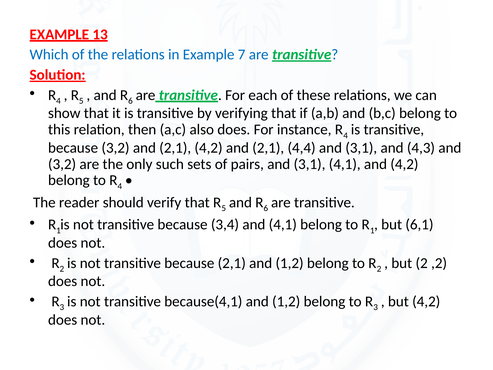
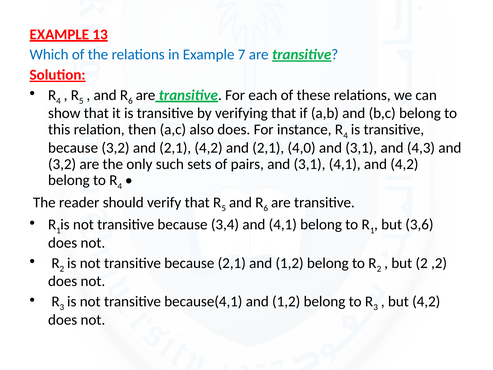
4,4: 4,4 -> 4,0
6,1: 6,1 -> 3,6
